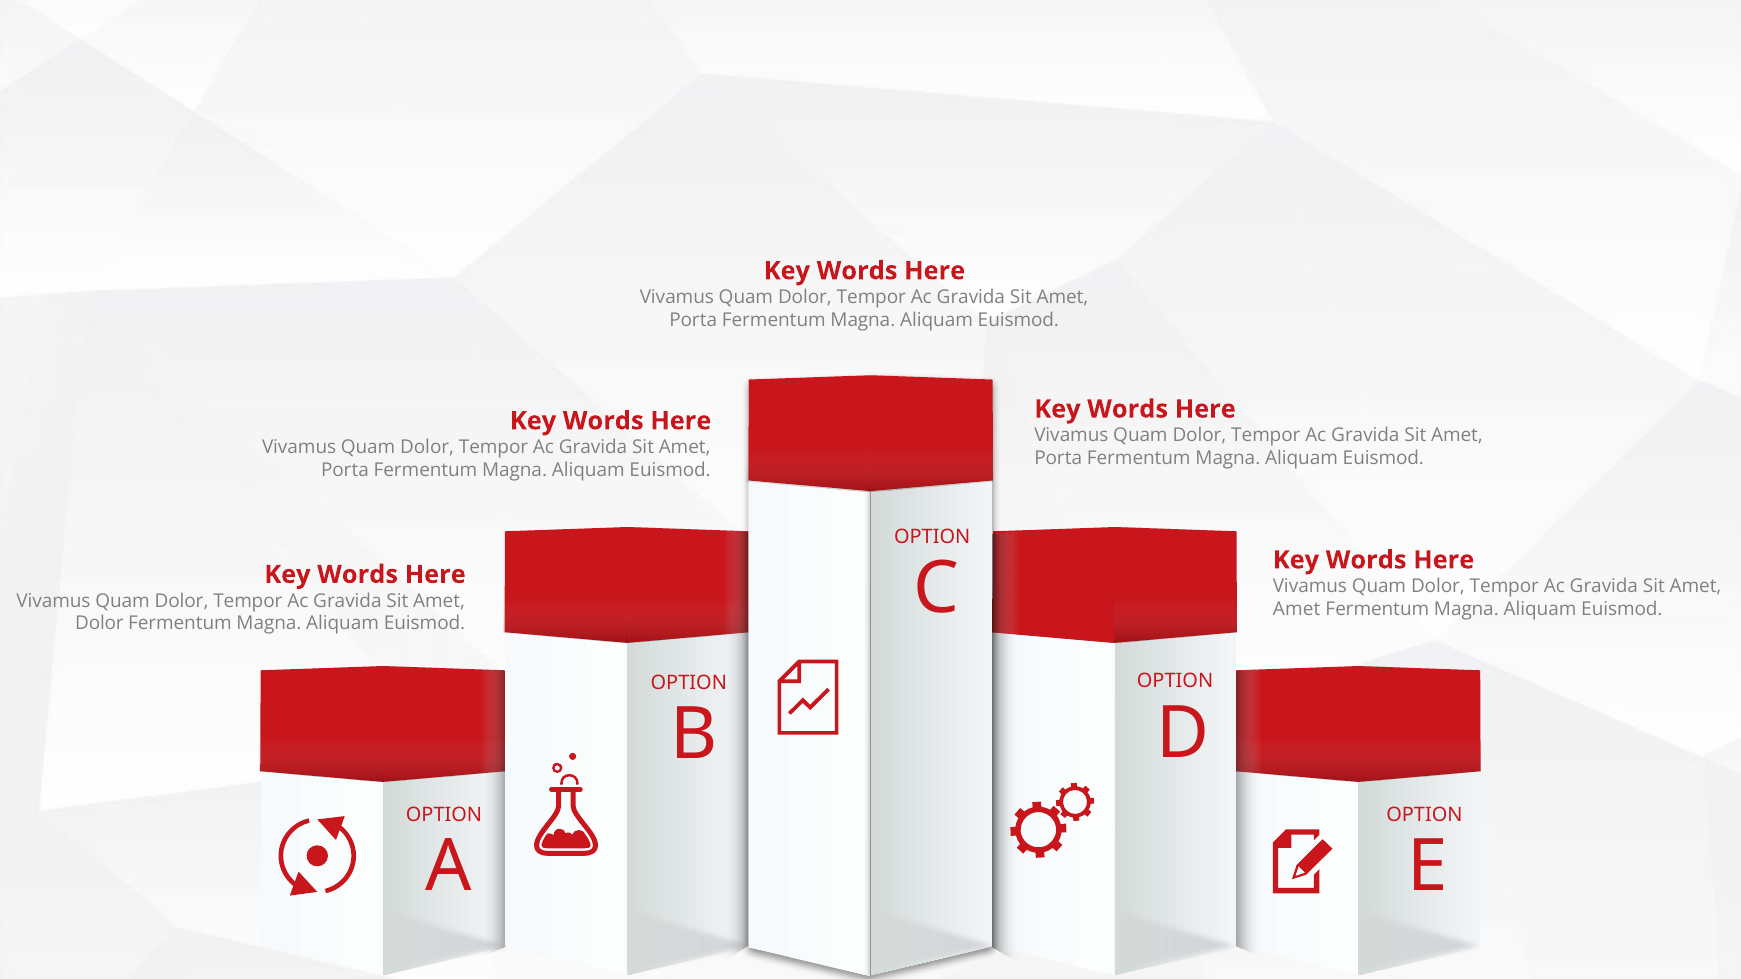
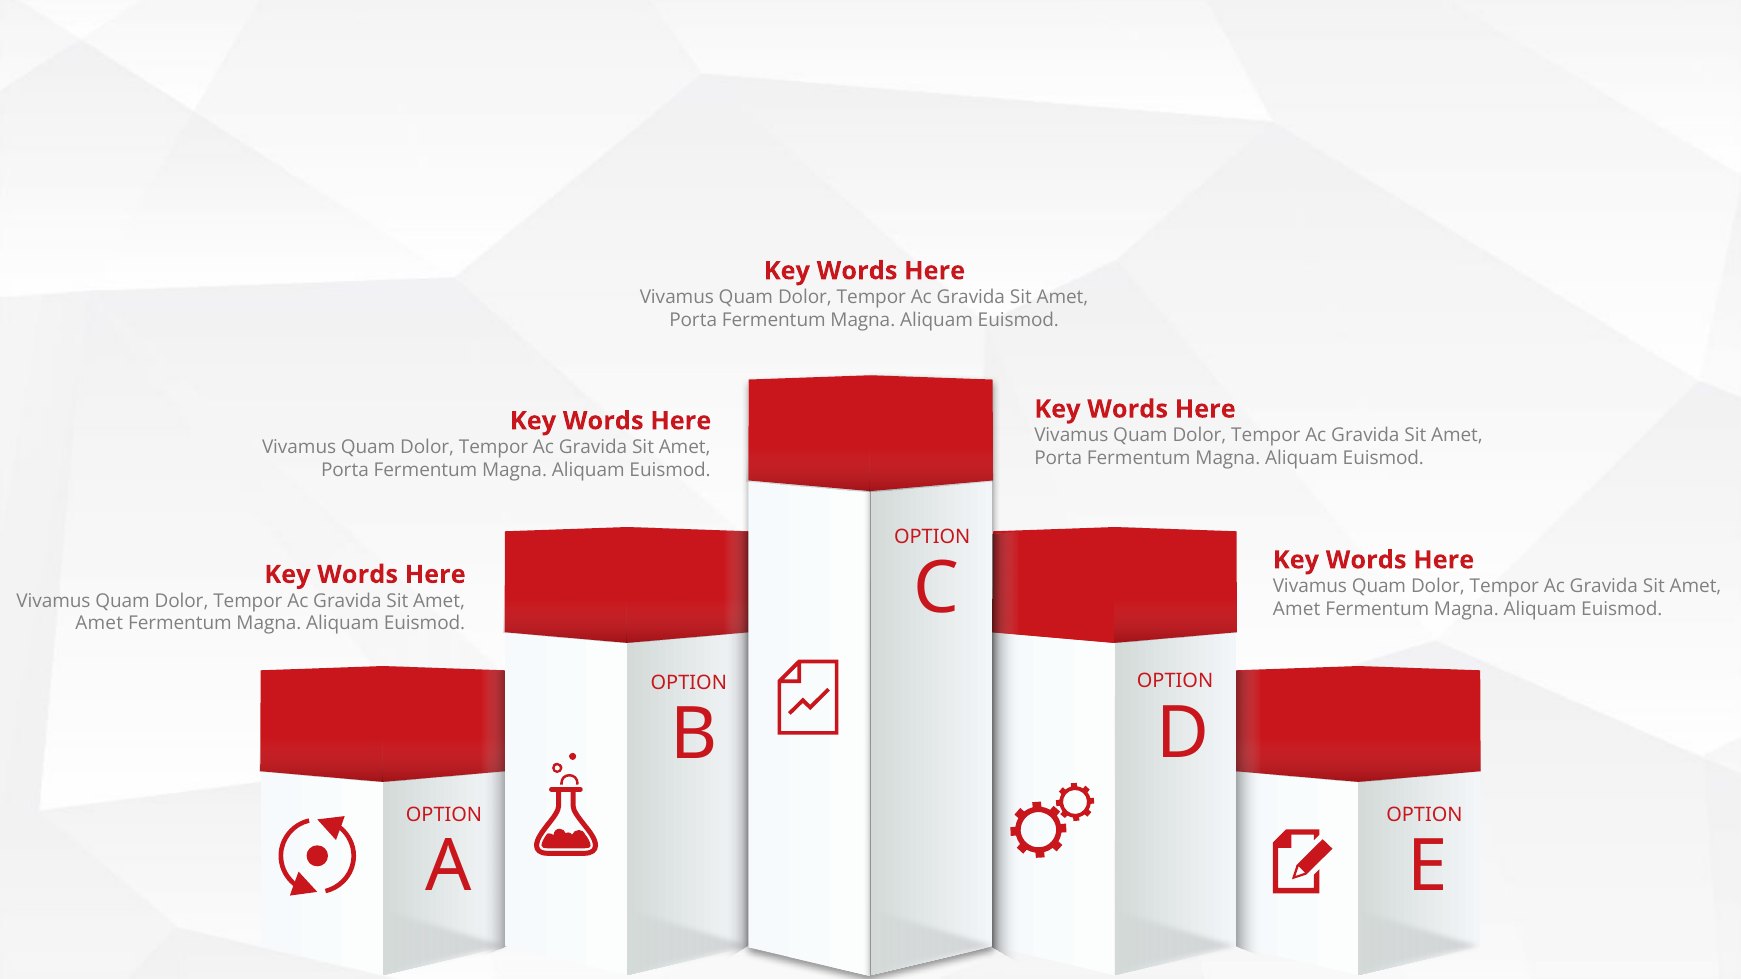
Dolor at (99, 624): Dolor -> Amet
